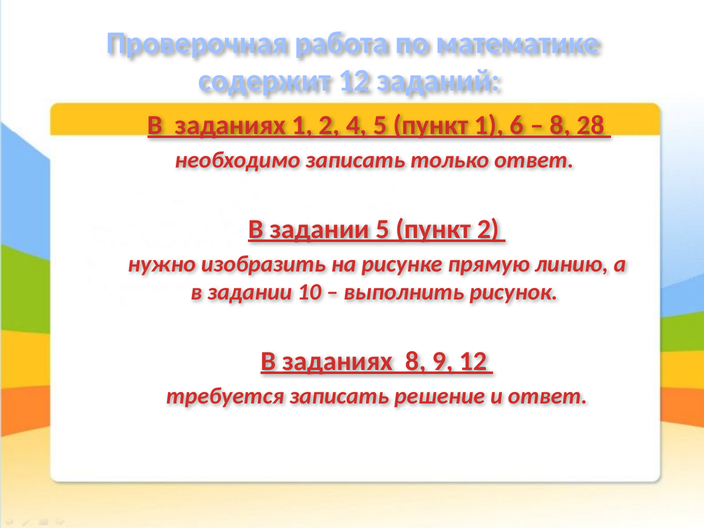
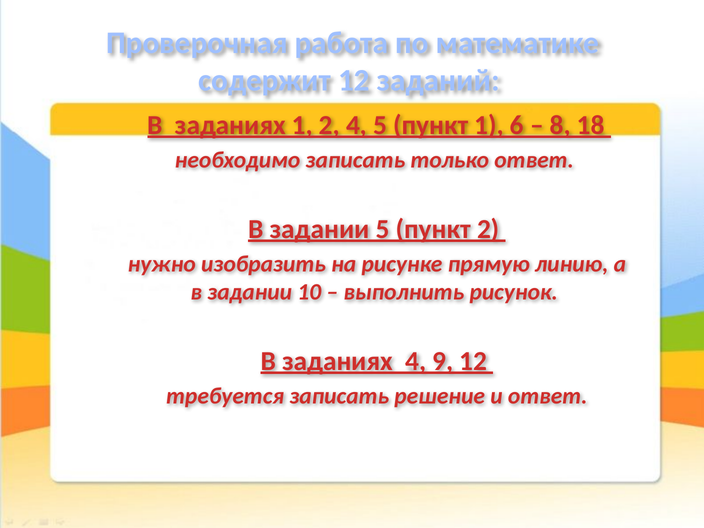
28: 28 -> 18
заданиях 8: 8 -> 4
